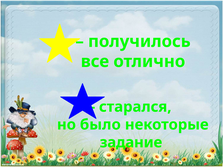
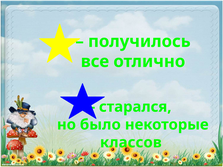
задание: задание -> классов
